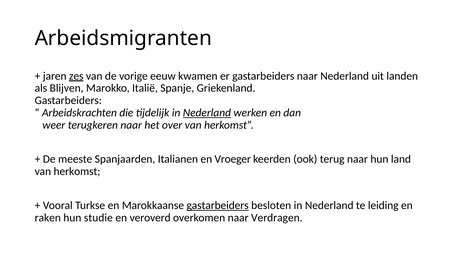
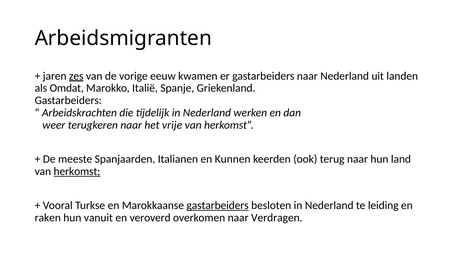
Blijven: Blijven -> Omdat
Nederland at (207, 113) underline: present -> none
over: over -> vrije
Vroeger: Vroeger -> Kunnen
herkomst at (77, 171) underline: none -> present
studie: studie -> vanuit
